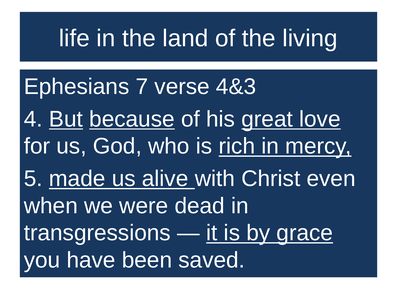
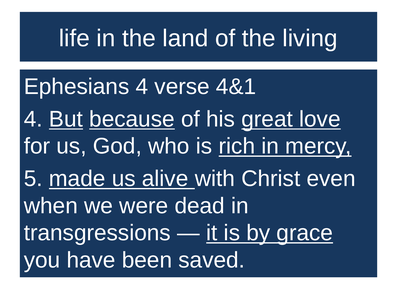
Ephesians 7: 7 -> 4
4&3: 4&3 -> 4&1
